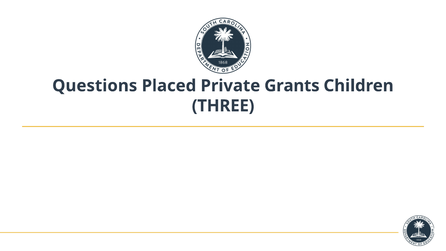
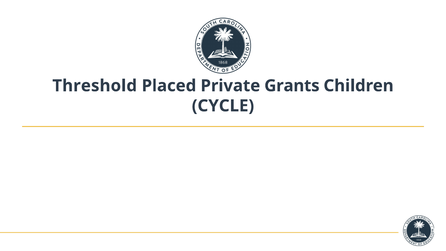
Questions: Questions -> Threshold
THREE: THREE -> CYCLE
